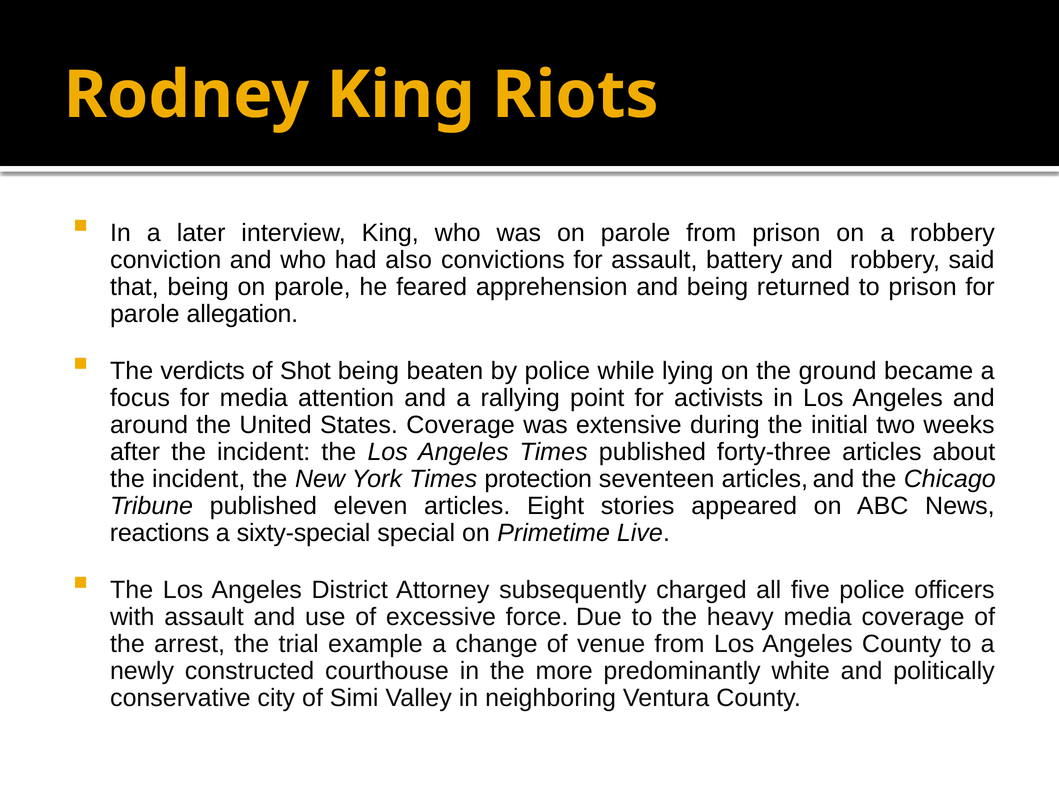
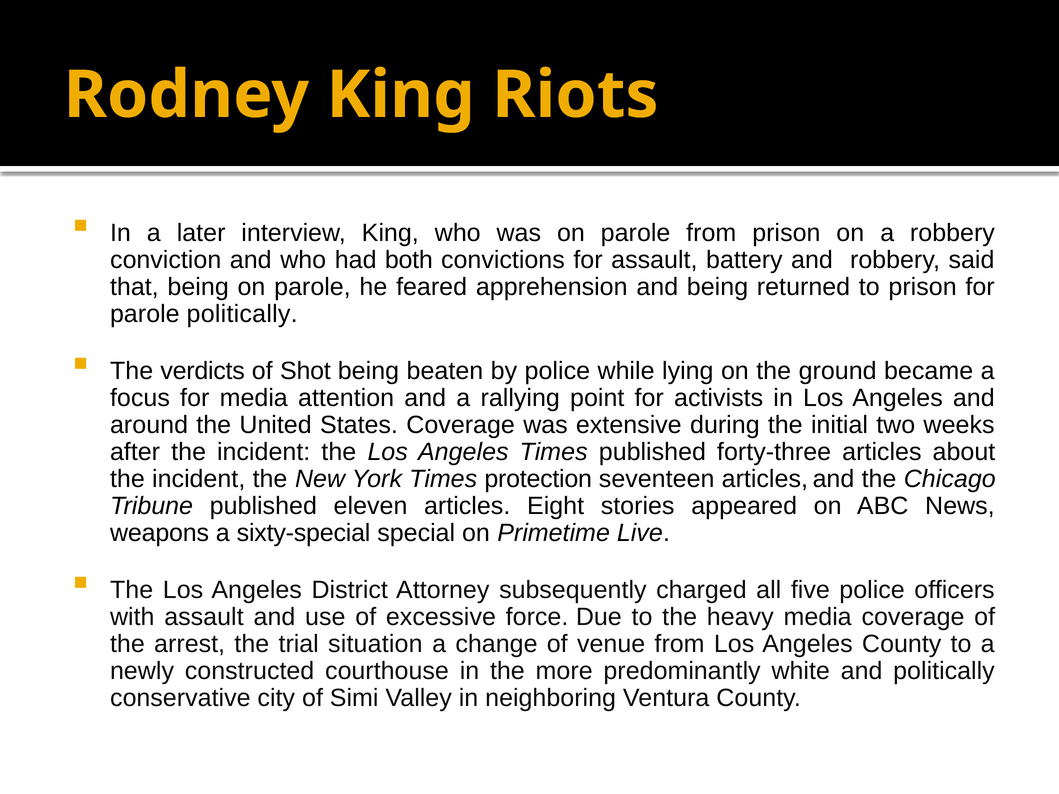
also: also -> both
parole allegation: allegation -> politically
reactions: reactions -> weapons
example: example -> situation
